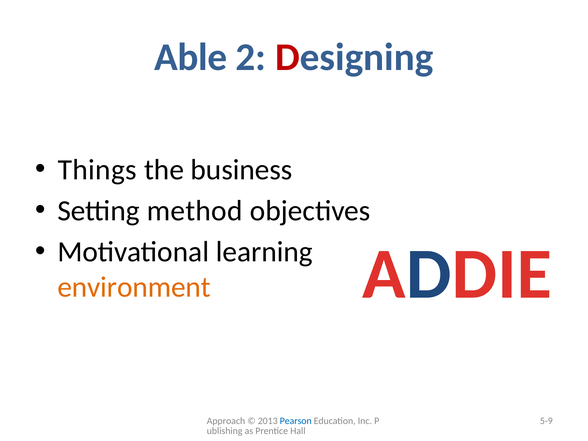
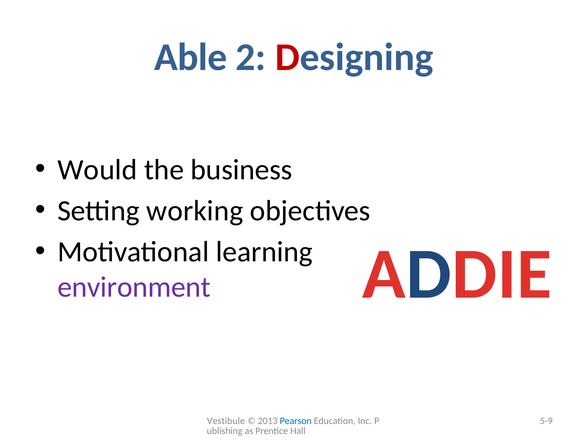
Things: Things -> Would
method: method -> working
environment colour: orange -> purple
Approach: Approach -> Vestibule
